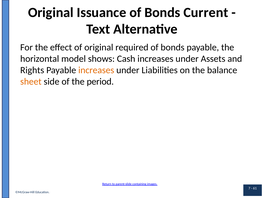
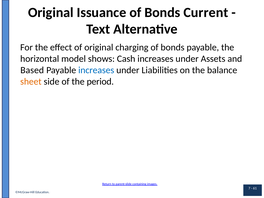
required: required -> charging
Rights: Rights -> Based
increases at (96, 70) colour: orange -> blue
